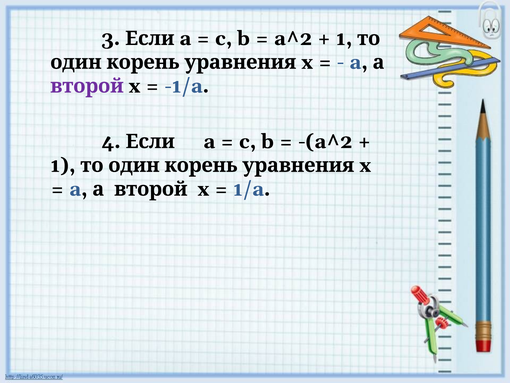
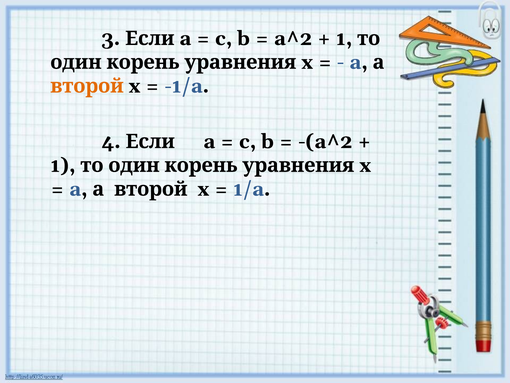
второй at (87, 86) colour: purple -> orange
